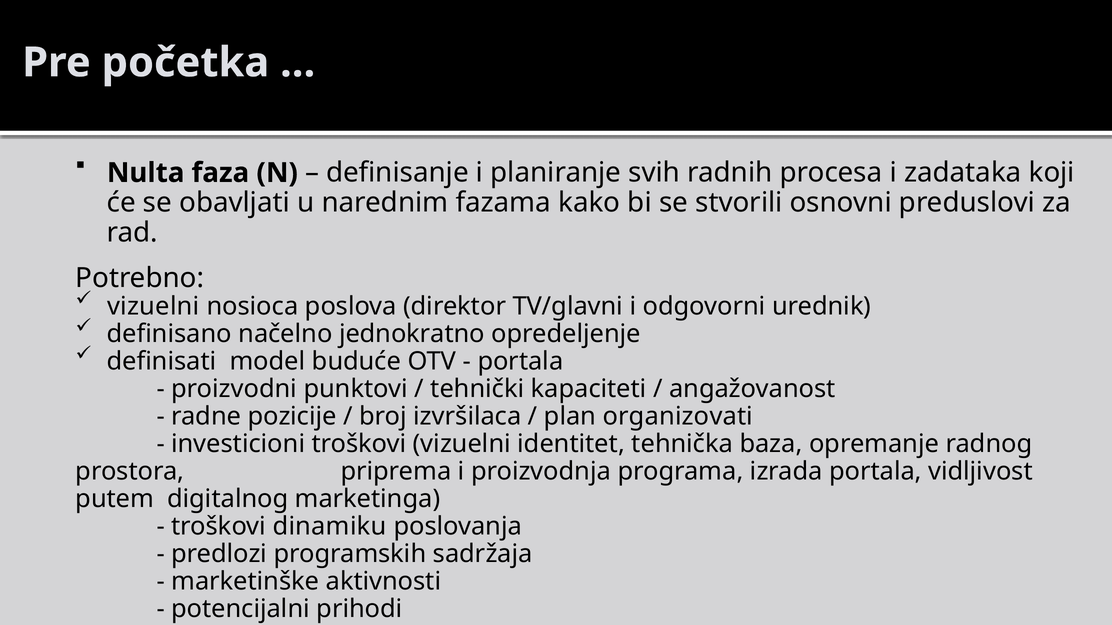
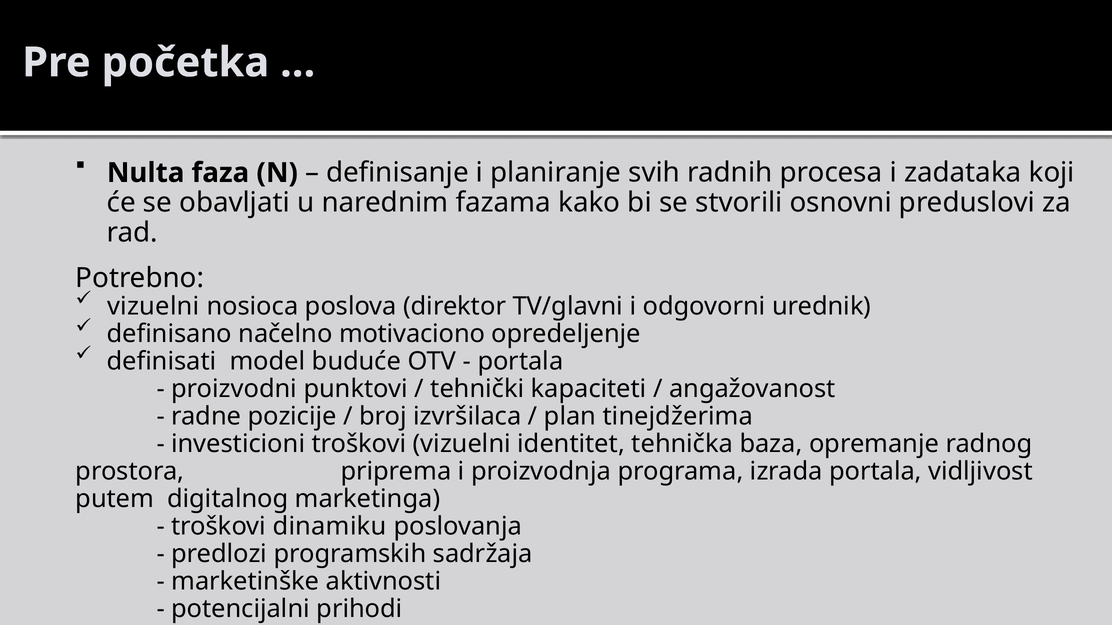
jednokratno: jednokratno -> motivaciono
organizovati: organizovati -> tinejdžerima
